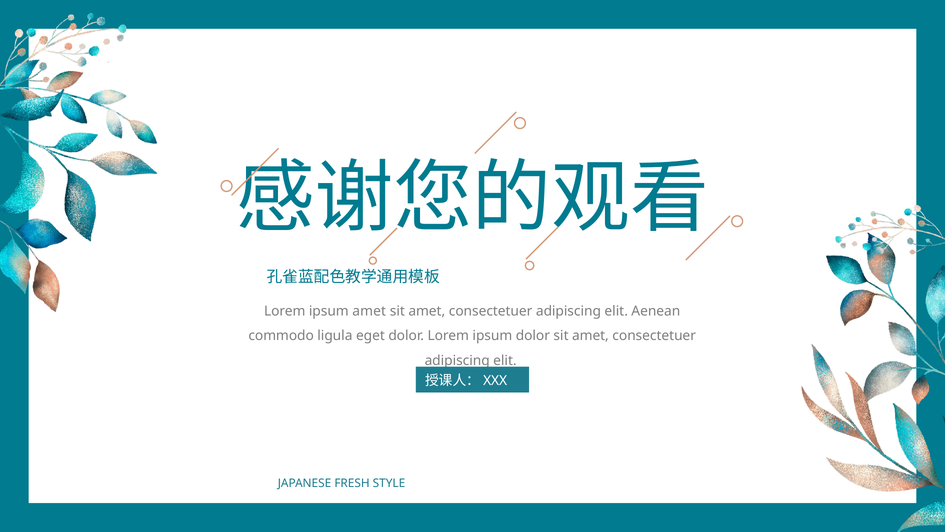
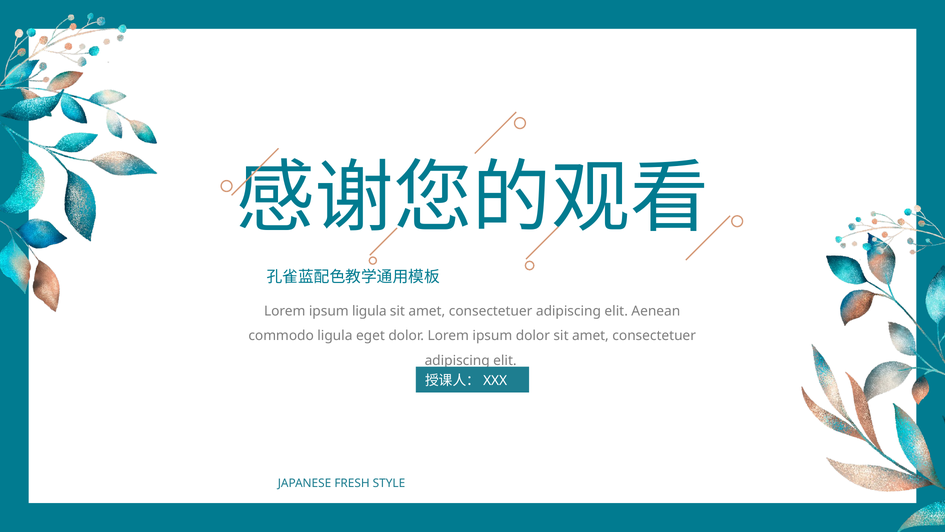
ipsum amet: amet -> ligula
